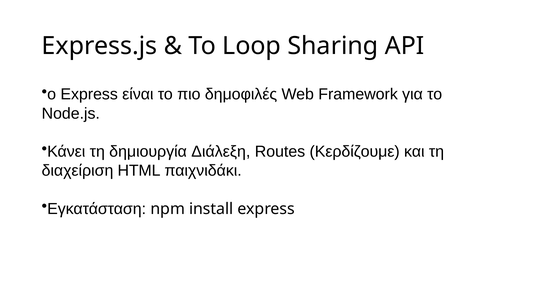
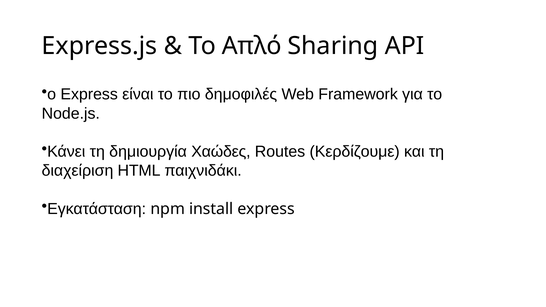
Loop: Loop -> Απλό
Διάλεξη: Διάλεξη -> Χαώδες
